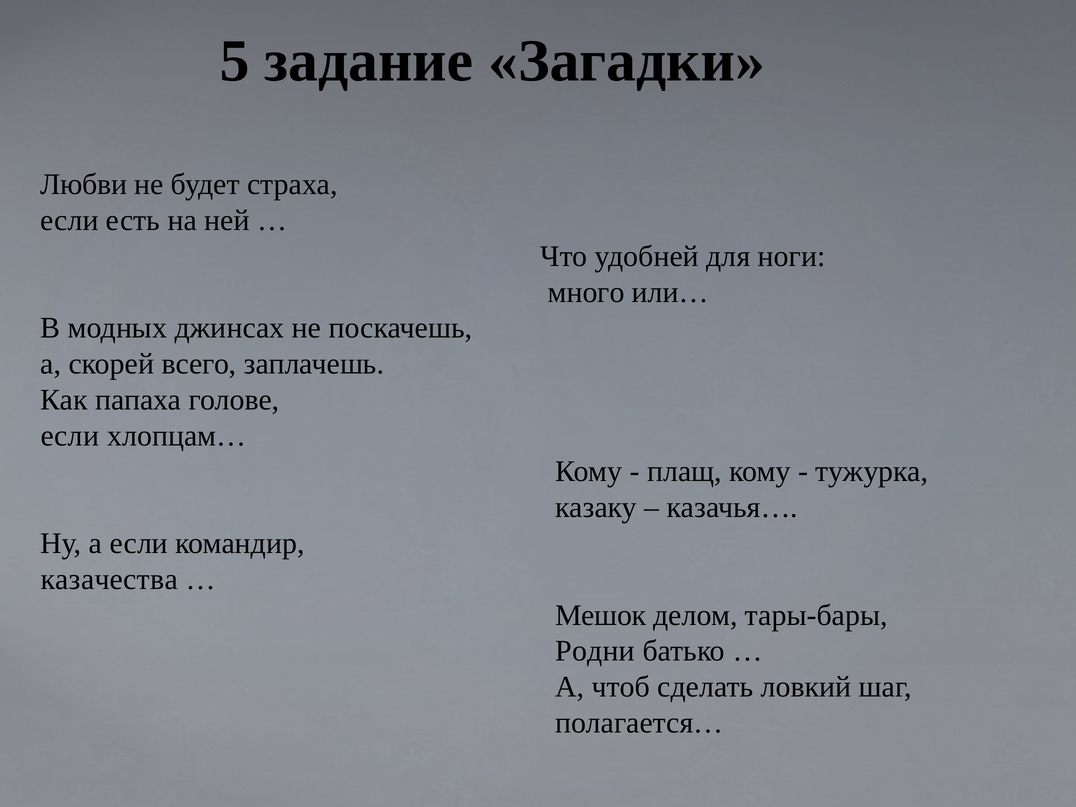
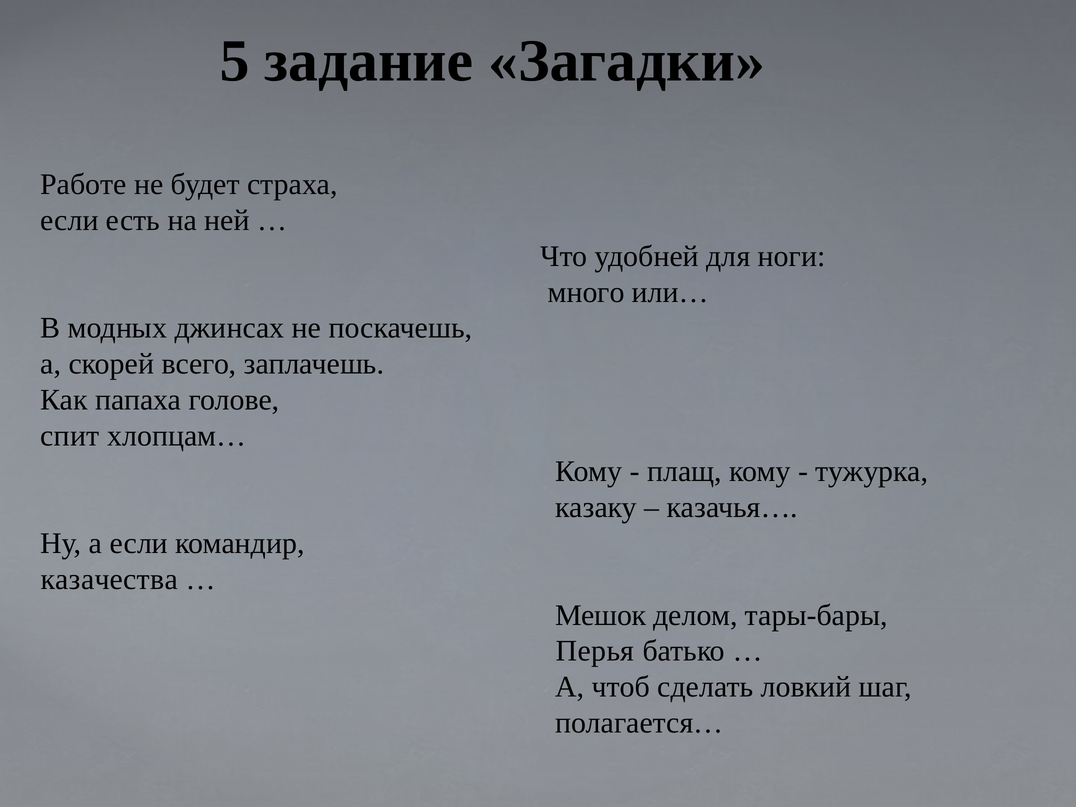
Любви: Любви -> Работе
если at (70, 436): если -> спит
Родни: Родни -> Перья
